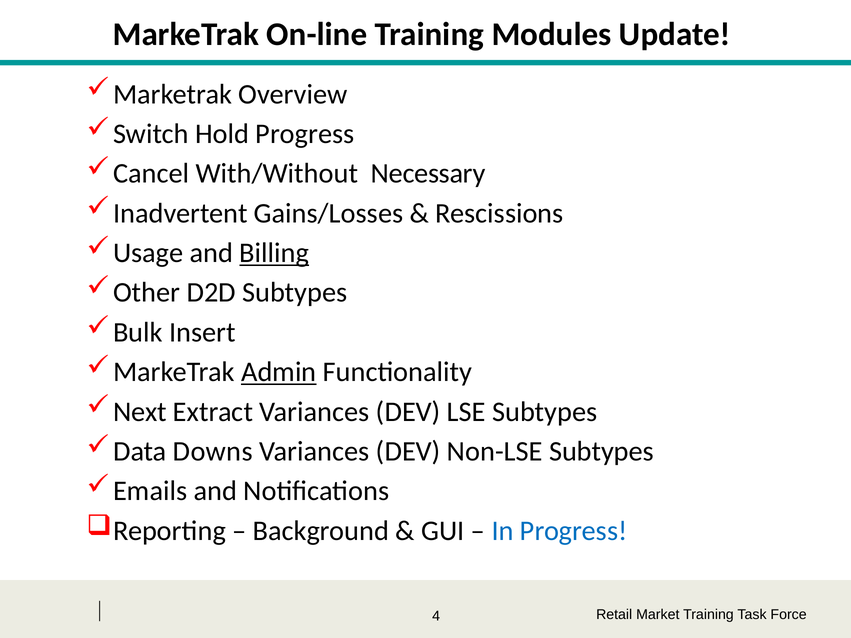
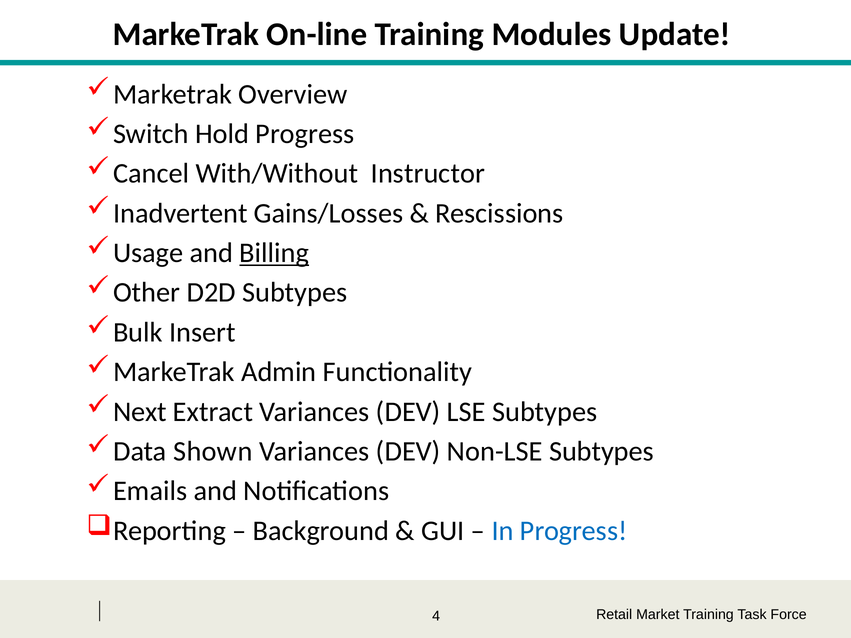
Necessary: Necessary -> Instructor
Admin underline: present -> none
Downs: Downs -> Shown
